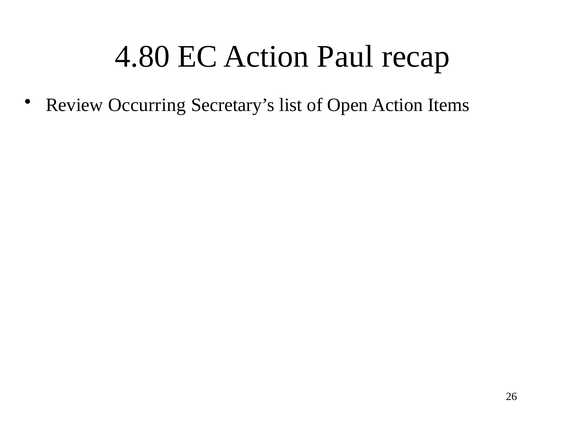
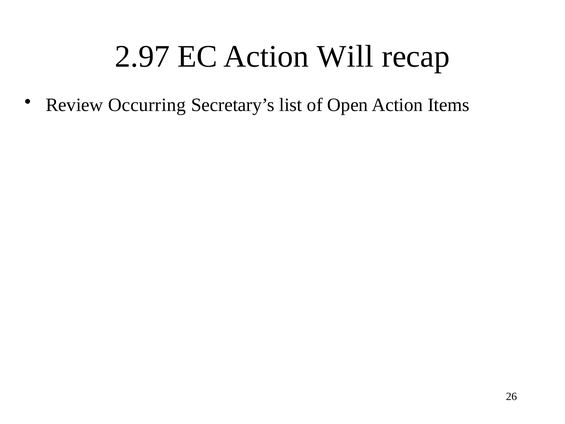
4.80: 4.80 -> 2.97
Paul: Paul -> Will
